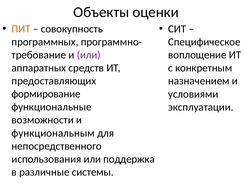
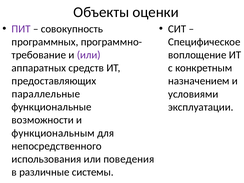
ПИТ colour: orange -> purple
формирование: формирование -> параллельные
поддержка: поддержка -> поведения
